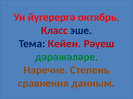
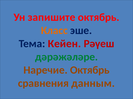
йүгерергә: йүгерергә -> запишите
Класс colour: red -> orange
Наречие Степень: Степень -> Октябрь
